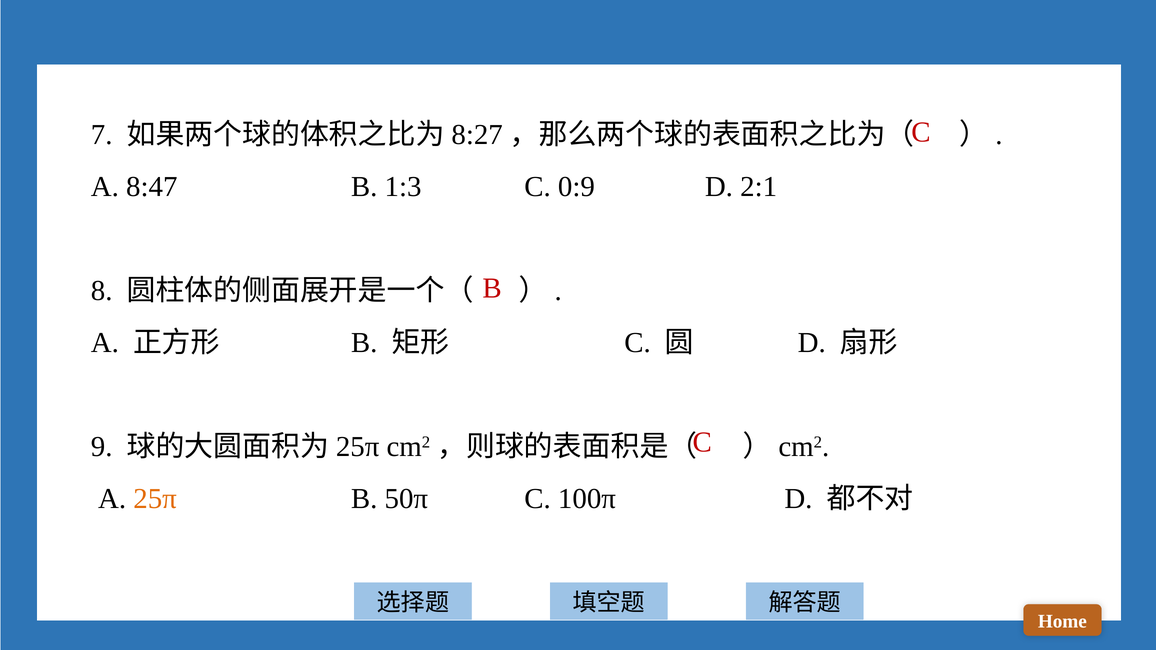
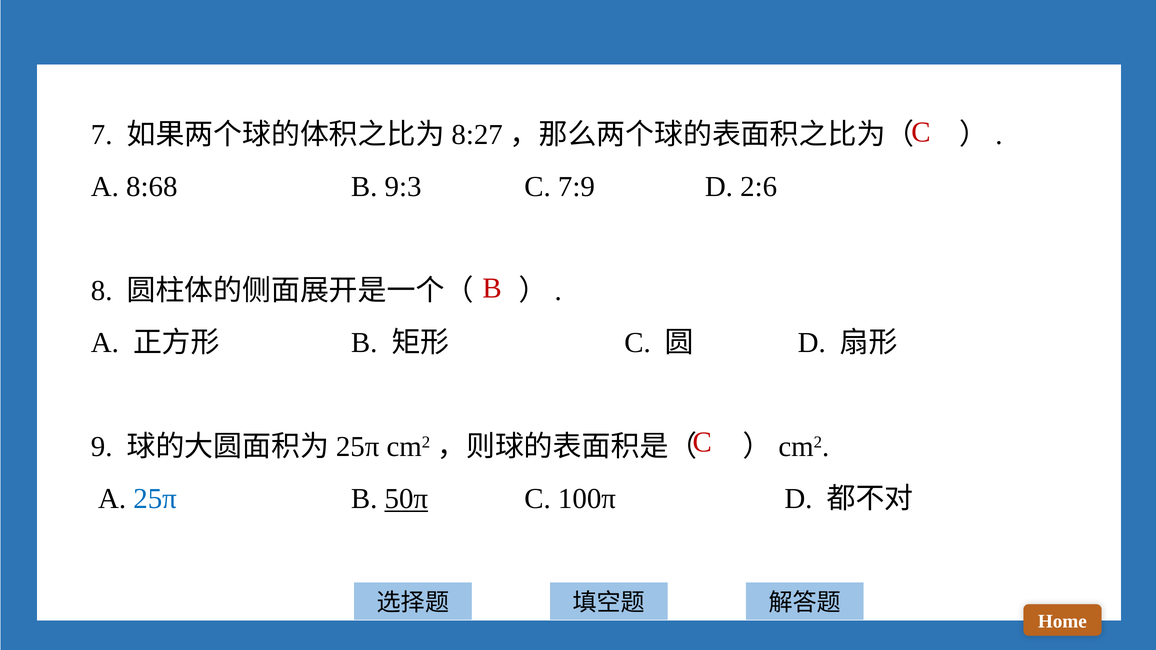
8:47: 8:47 -> 8:68
1:3: 1:3 -> 9:3
0:9: 0:9 -> 7:9
2:1: 2:1 -> 2:6
25π colour: orange -> blue
50π underline: none -> present
